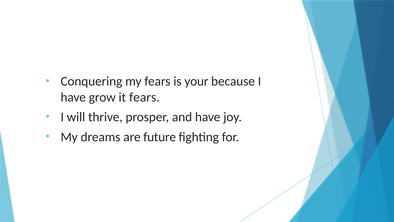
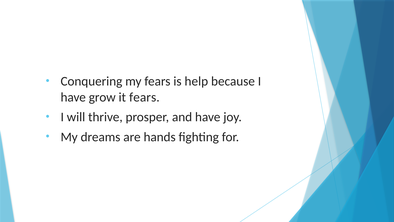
your: your -> help
future: future -> hands
